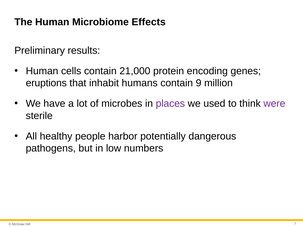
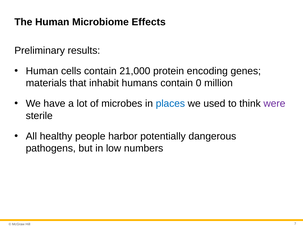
eruptions: eruptions -> materials
9: 9 -> 0
places colour: purple -> blue
